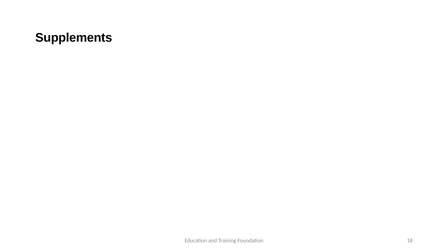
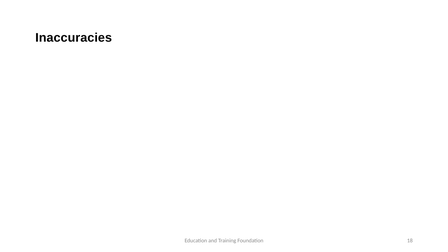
Supplements: Supplements -> Inaccuracies
